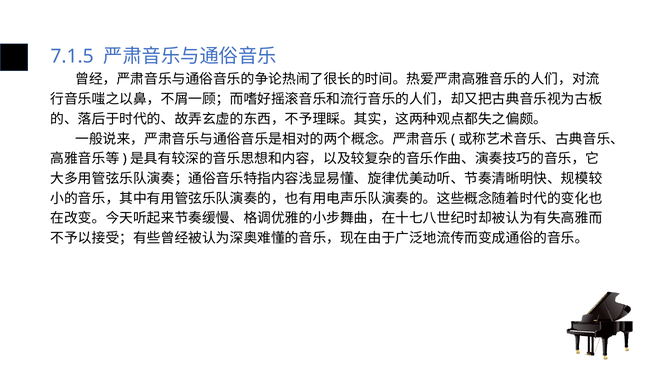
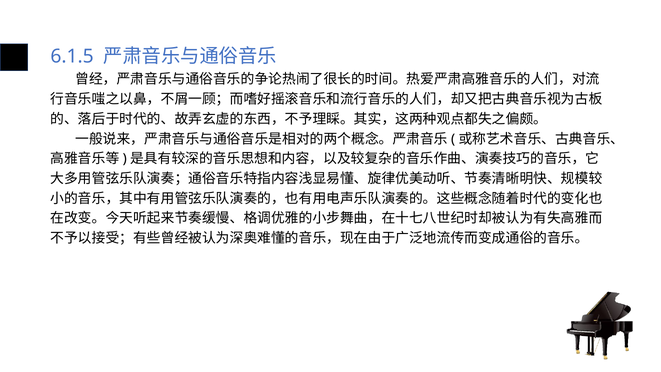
7.1.5: 7.1.5 -> 6.1.5
